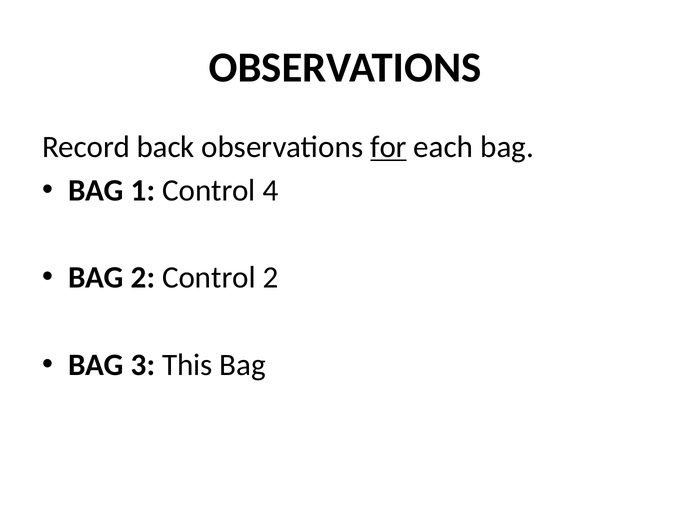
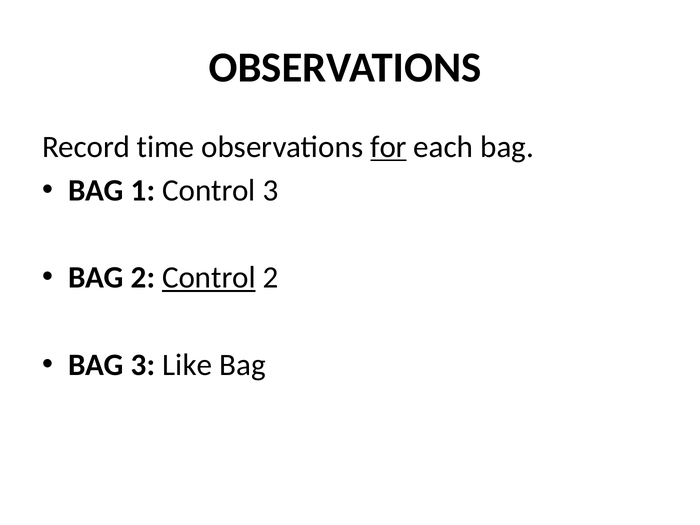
back: back -> time
Control 4: 4 -> 3
Control at (209, 278) underline: none -> present
This: This -> Like
